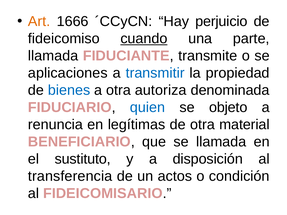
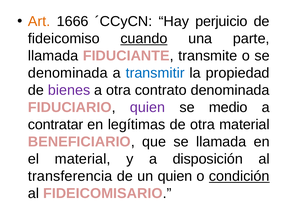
aplicaciones at (68, 73): aplicaciones -> denominada
bienes colour: blue -> purple
autoriza: autoriza -> contrato
quien at (148, 108) colour: blue -> purple
objeto: objeto -> medio
renuncia: renuncia -> contratar
el sustituto: sustituto -> material
un actos: actos -> quien
condición underline: none -> present
